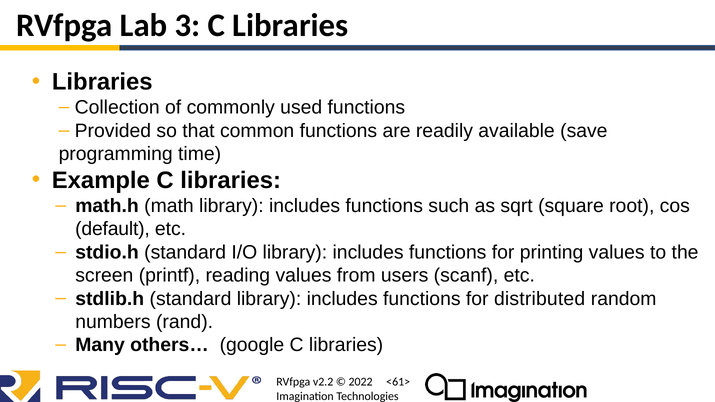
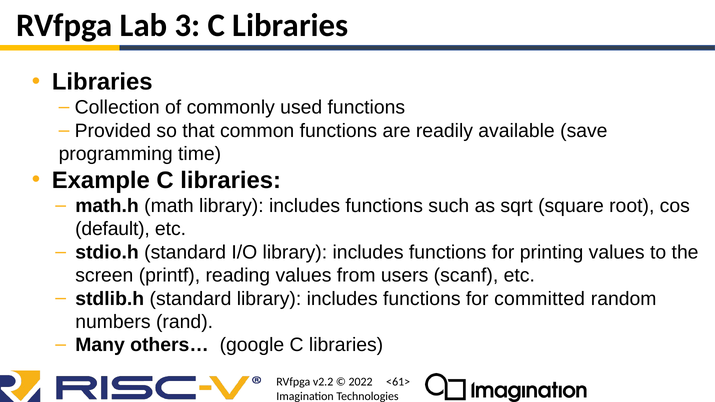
distributed: distributed -> committed
